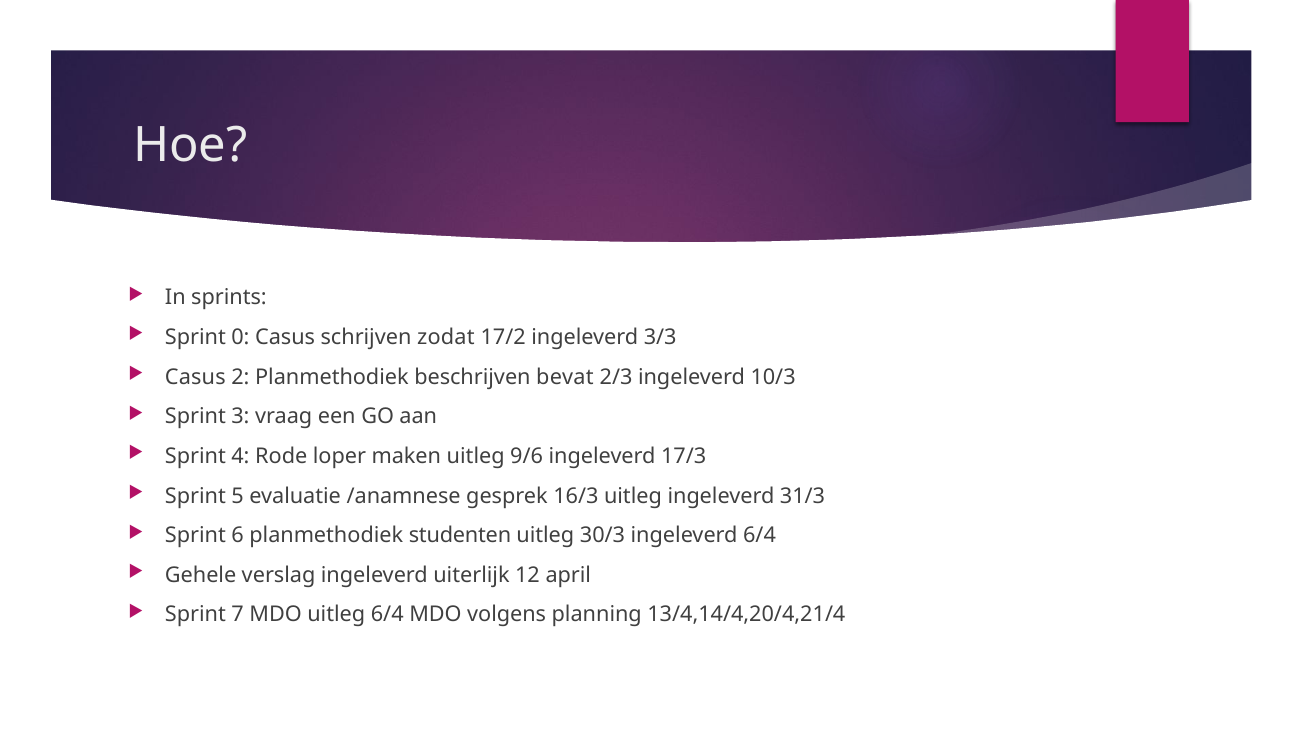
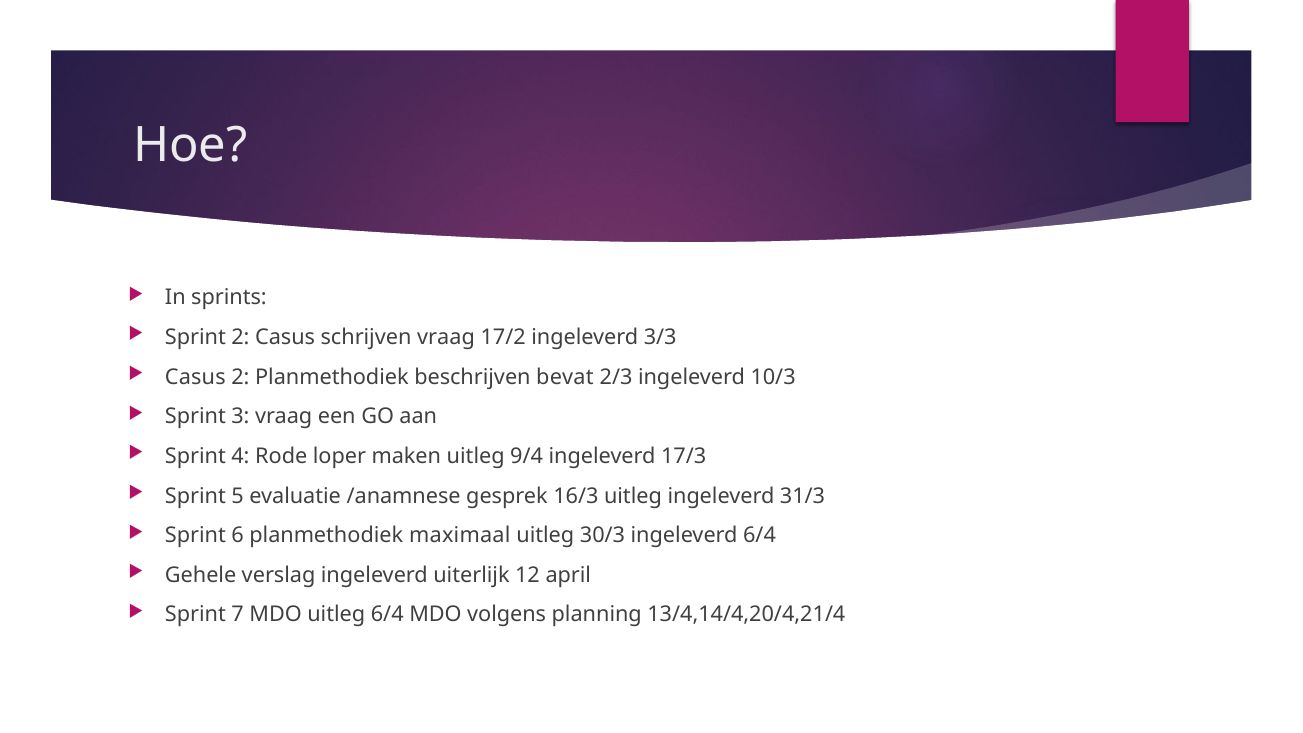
Sprint 0: 0 -> 2
schrijven zodat: zodat -> vraag
9/6: 9/6 -> 9/4
studenten: studenten -> maximaal
